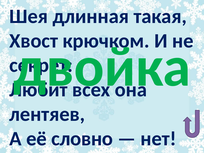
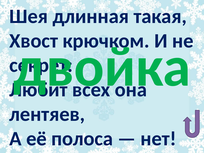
словно: словно -> полоса
